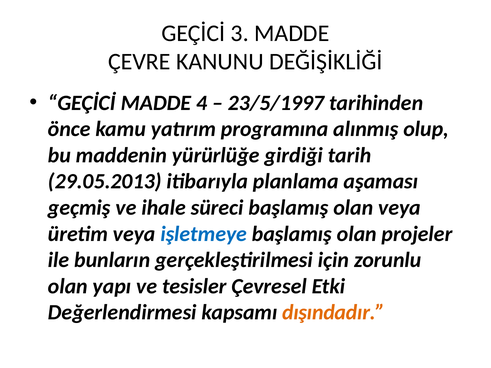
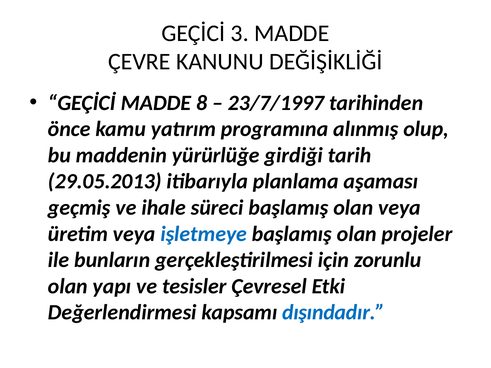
4: 4 -> 8
23/5/1997: 23/5/1997 -> 23/7/1997
dışındadır colour: orange -> blue
